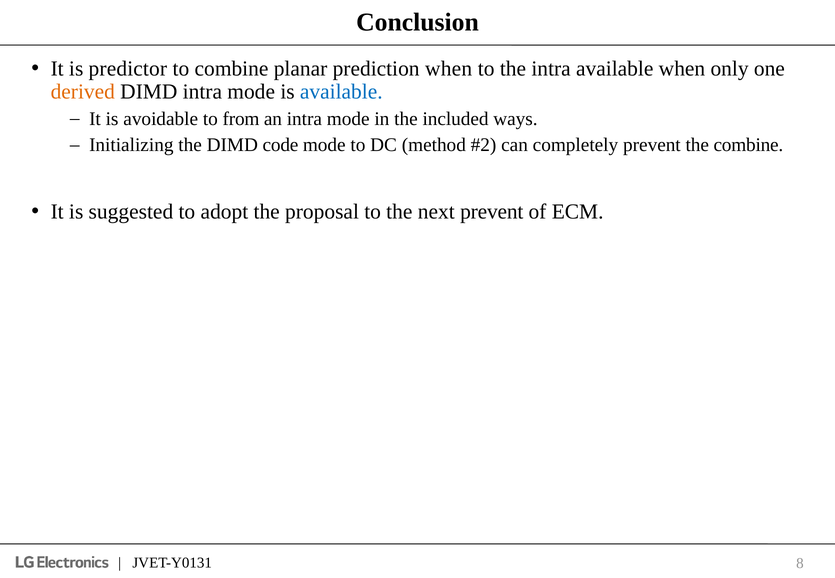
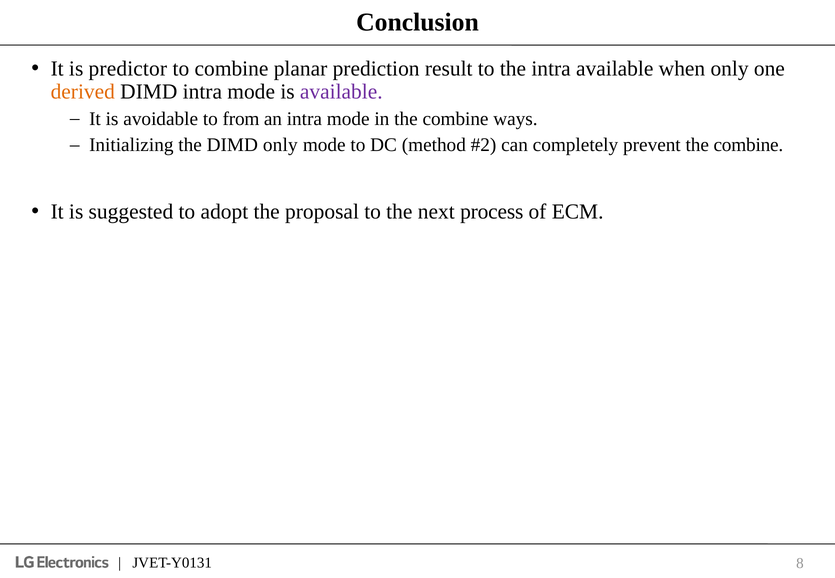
prediction when: when -> result
available at (341, 92) colour: blue -> purple
in the included: included -> combine
DIMD code: code -> only
next prevent: prevent -> process
